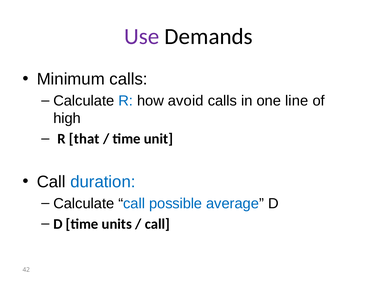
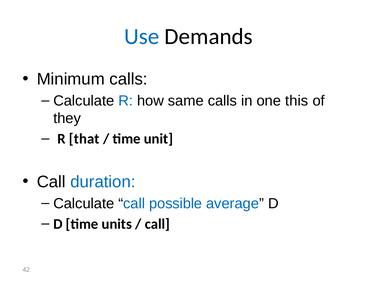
Use colour: purple -> blue
avoid: avoid -> same
line: line -> this
high: high -> they
